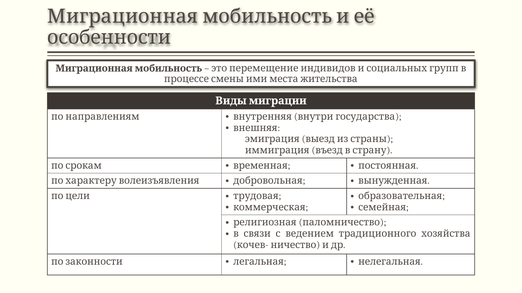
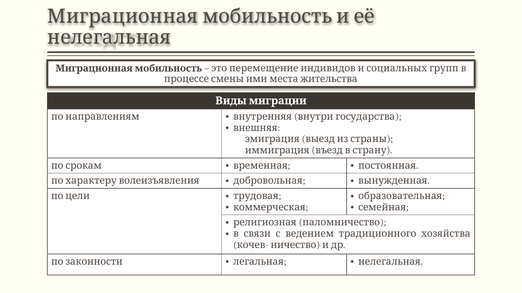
особенности at (109, 38): особенности -> нелегальная
